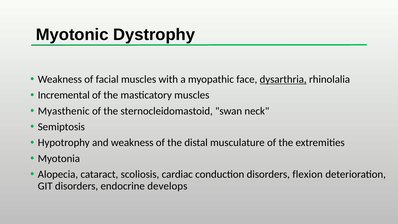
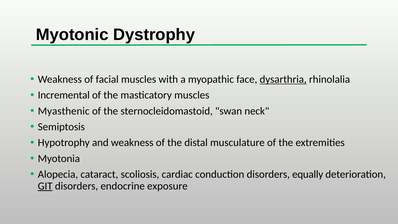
flexion: flexion -> equally
GIT underline: none -> present
develops: develops -> exposure
